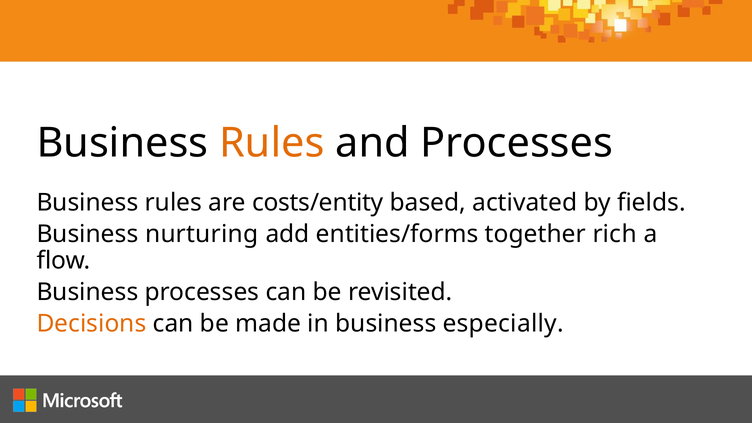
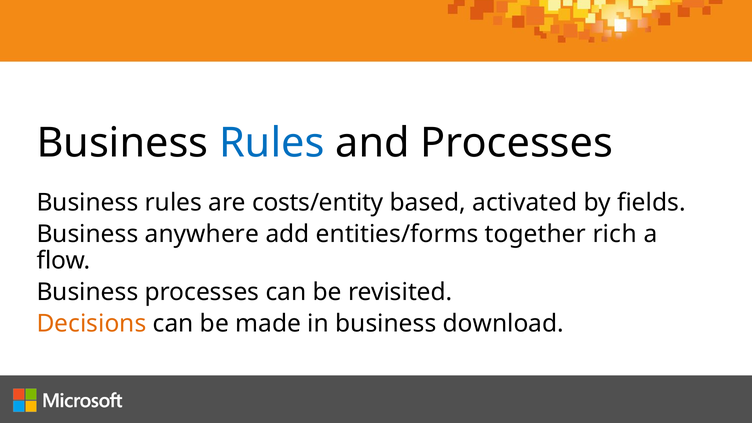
Rules at (272, 143) colour: orange -> blue
nurturing: nurturing -> anywhere
especially: especially -> download
